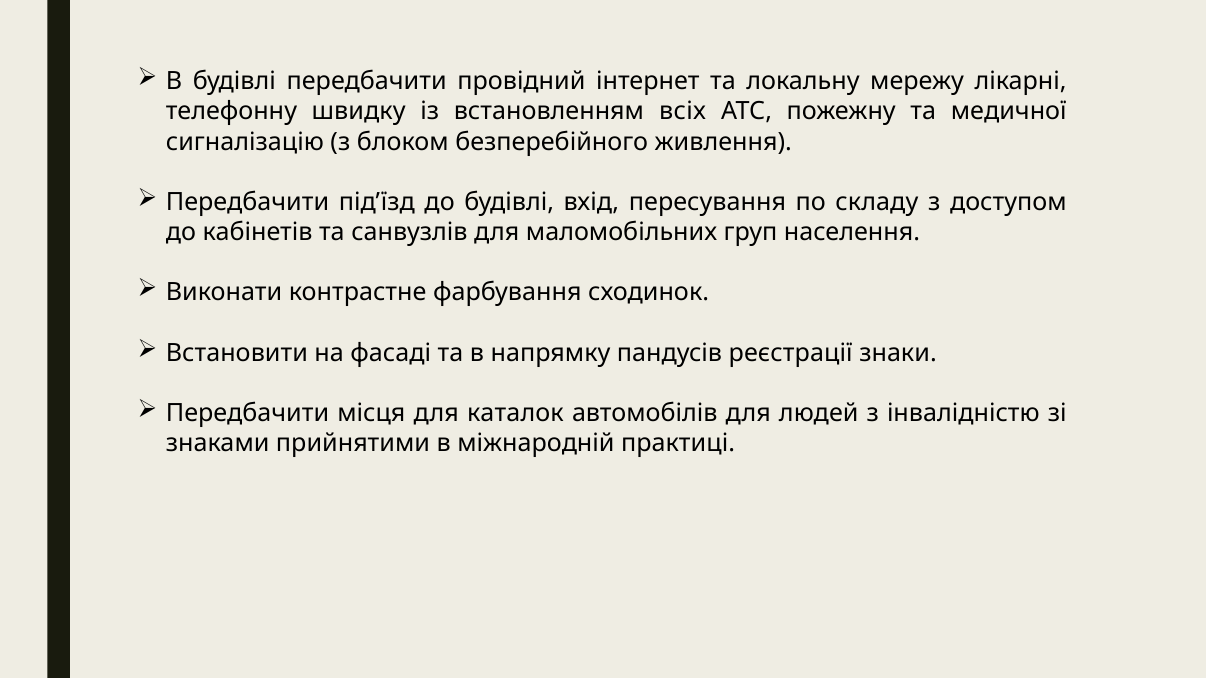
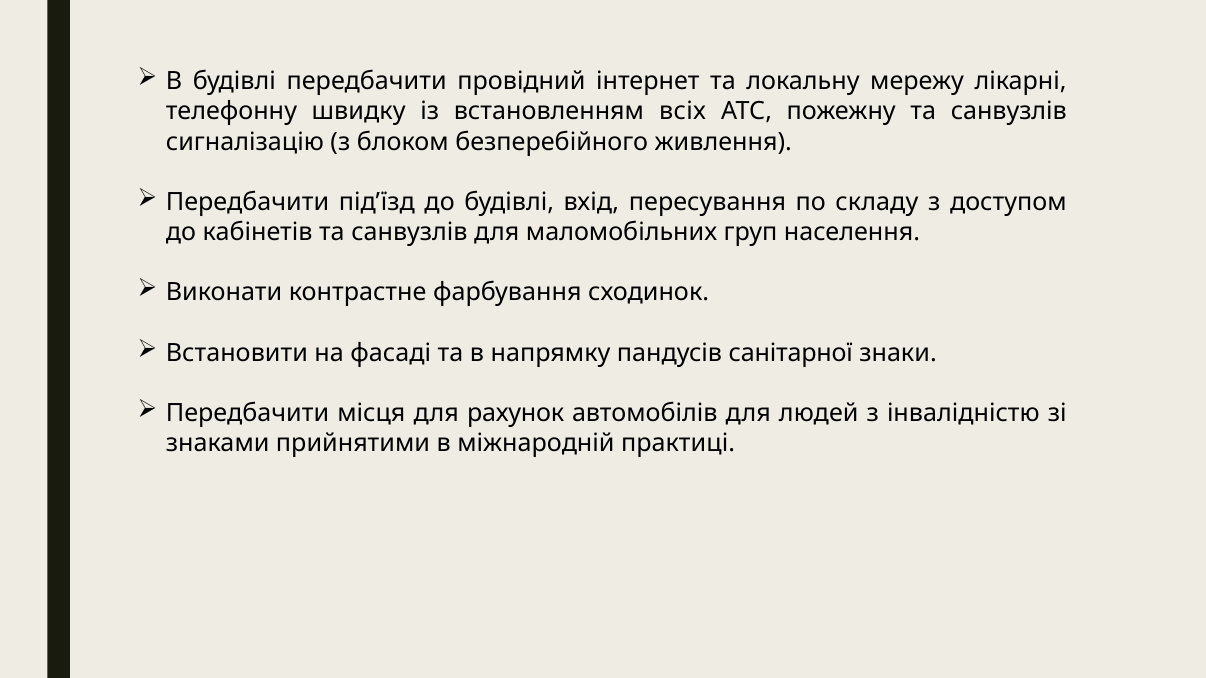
пожежну та медичної: медичної -> санвузлів
реєстрації: реєстрації -> санітарної
каталок: каталок -> рахунок
